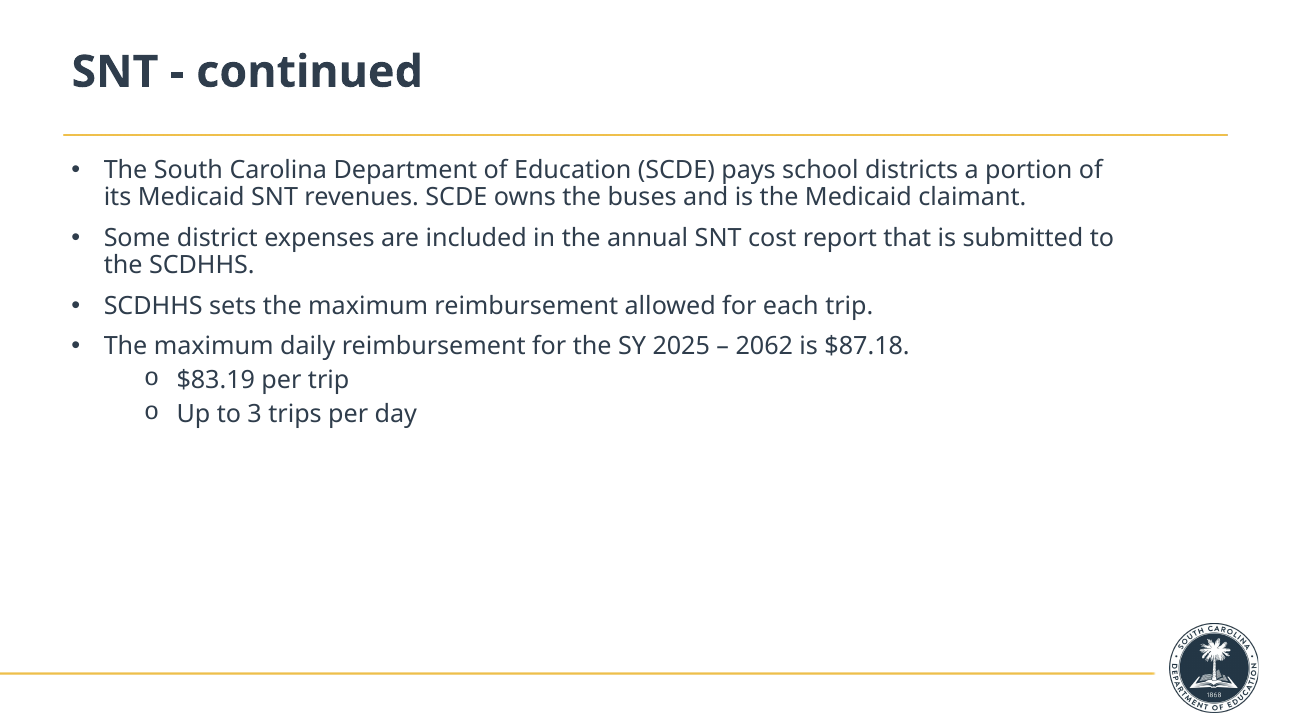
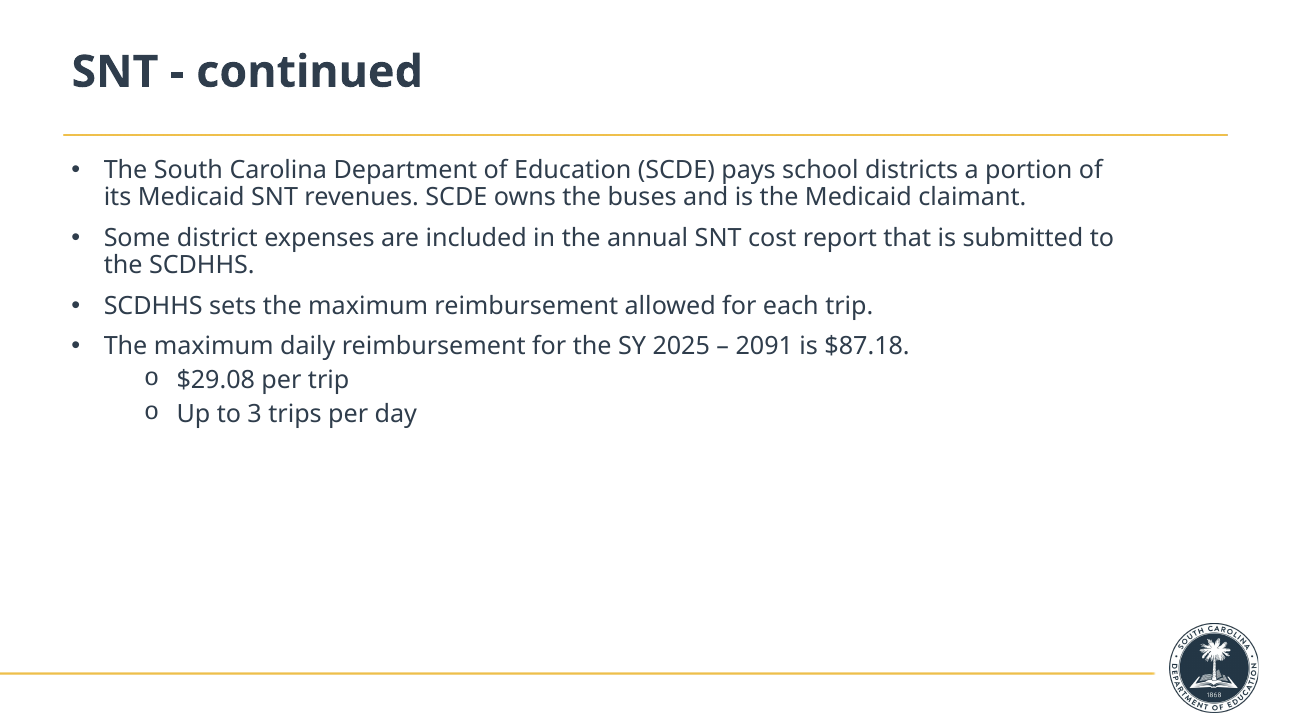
2062: 2062 -> 2091
$83.19: $83.19 -> $29.08
